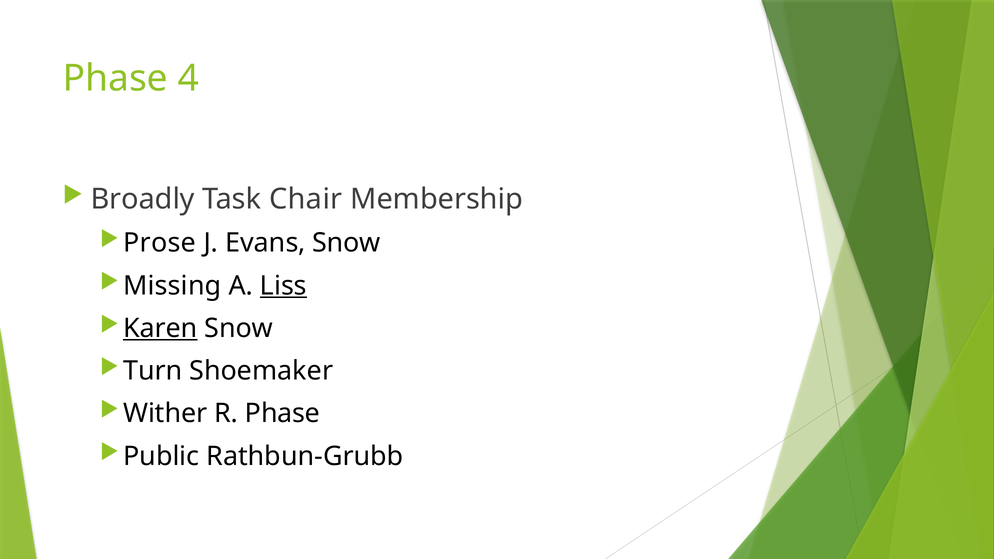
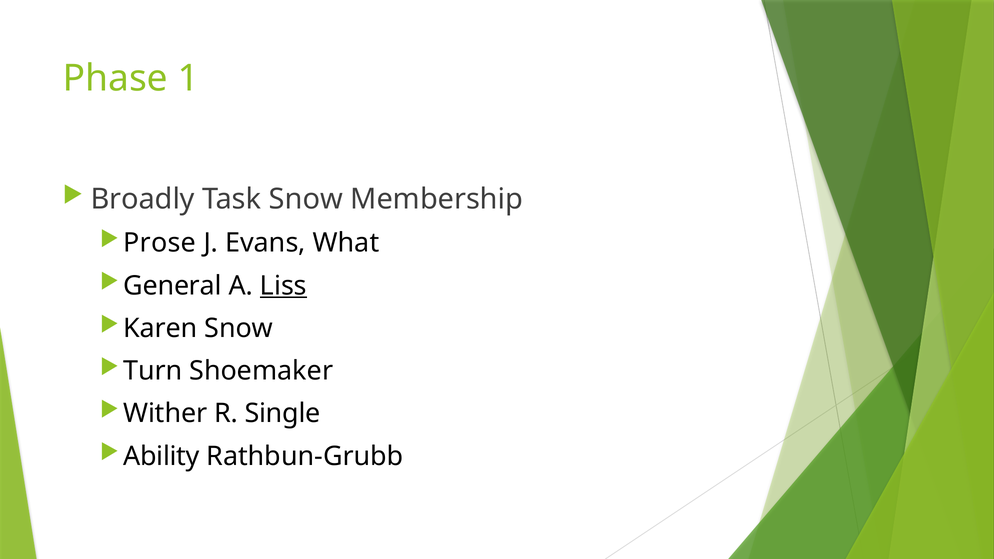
4: 4 -> 1
Task Chair: Chair -> Snow
Evans Snow: Snow -> What
Missing: Missing -> General
Karen underline: present -> none
R Phase: Phase -> Single
Public: Public -> Ability
